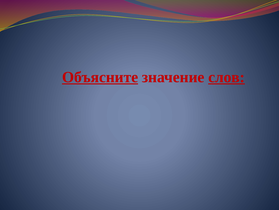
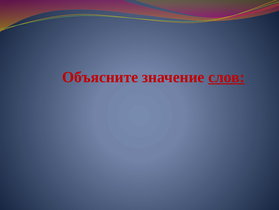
Объясните underline: present -> none
